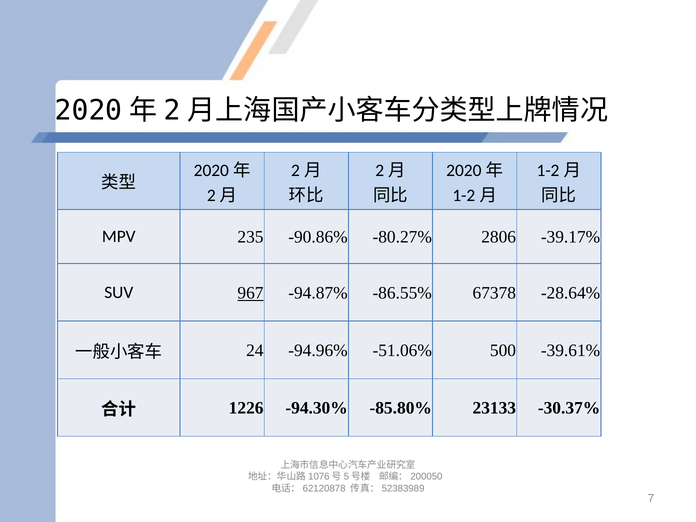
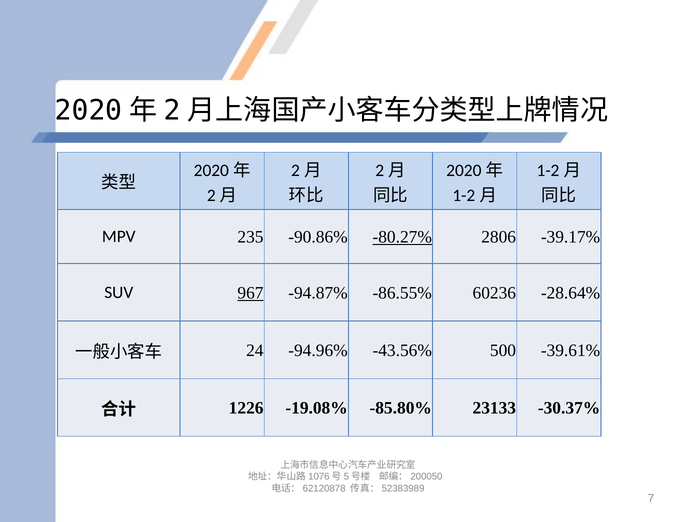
-80.27% underline: none -> present
67378: 67378 -> 60236
-51.06%: -51.06% -> -43.56%
-94.30%: -94.30% -> -19.08%
